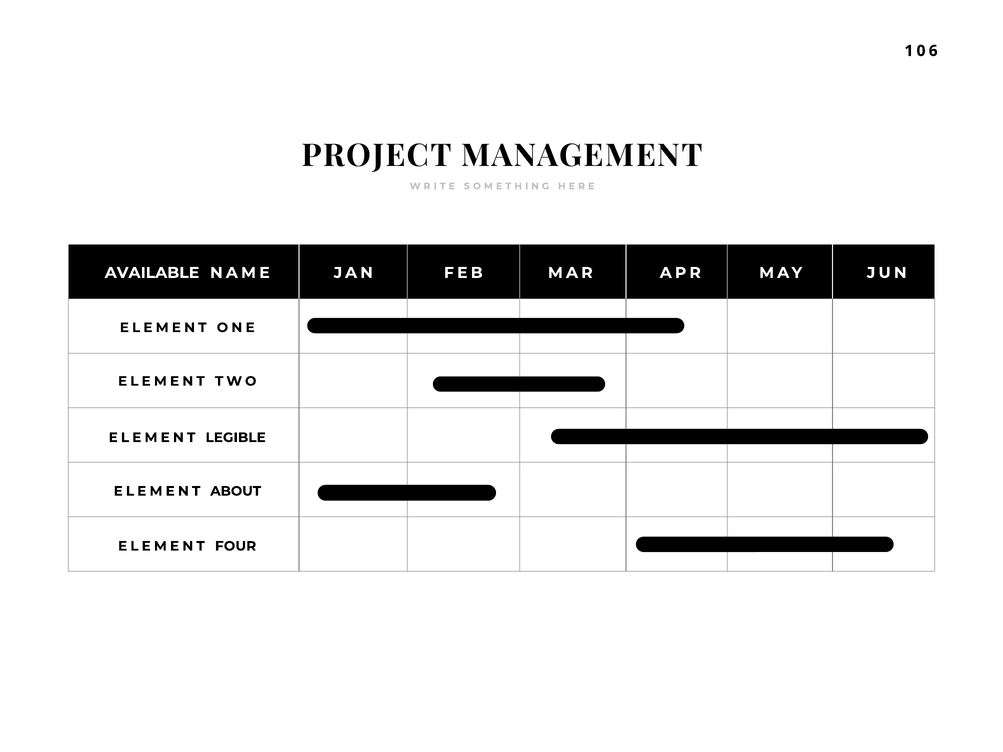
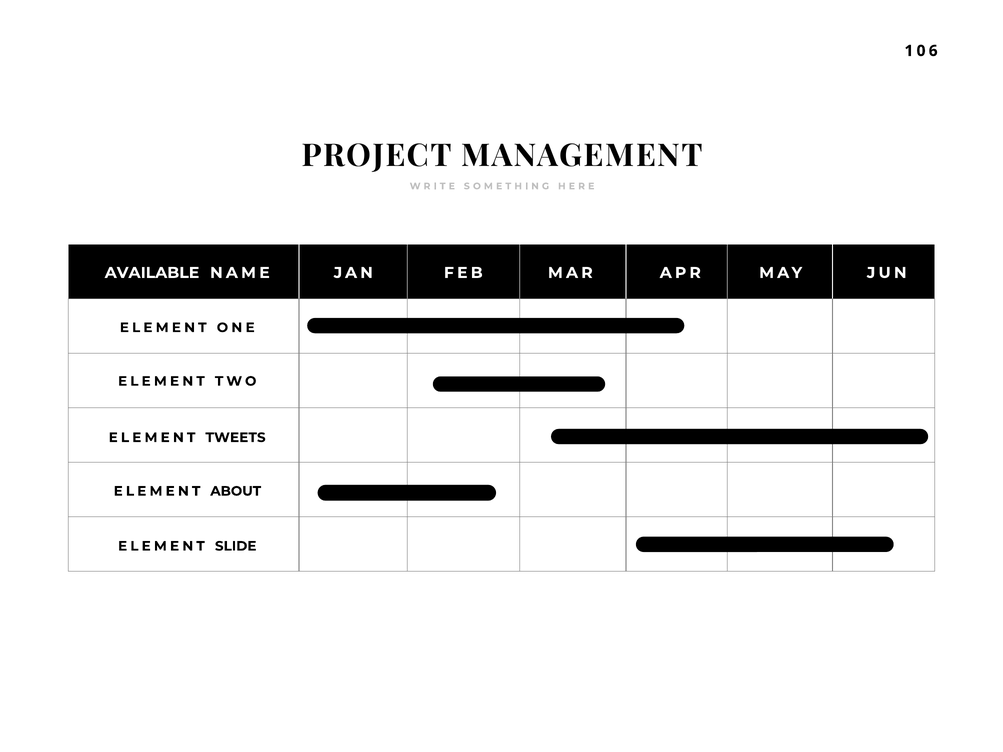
LEGIBLE: LEGIBLE -> TWEETS
FOUR: FOUR -> SLIDE
